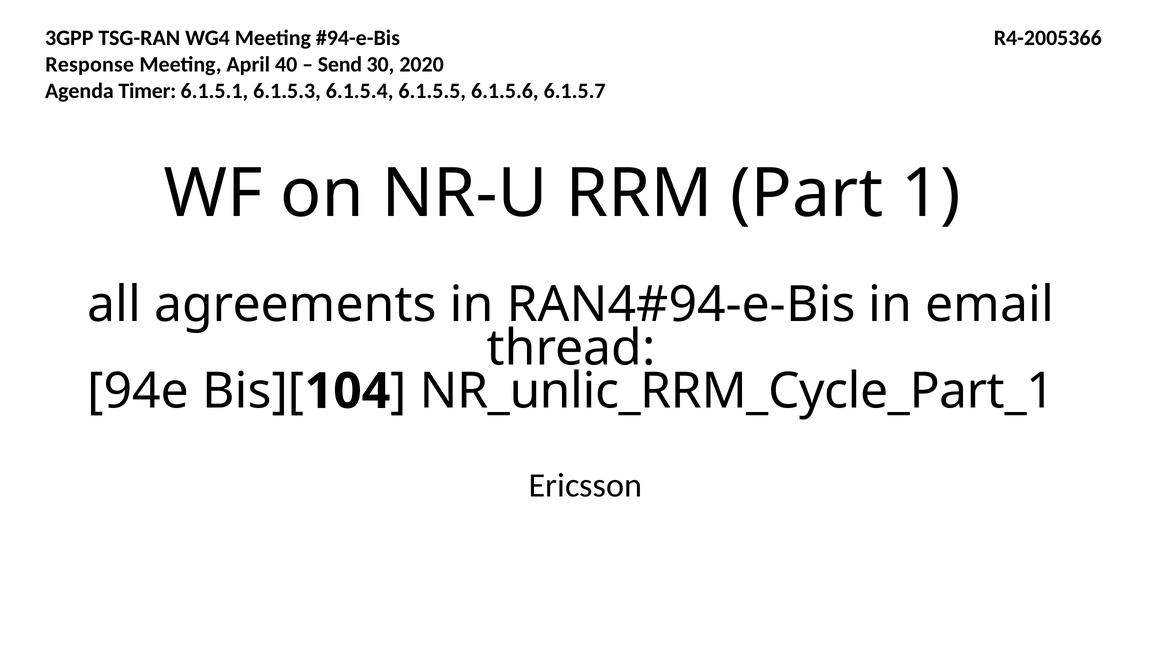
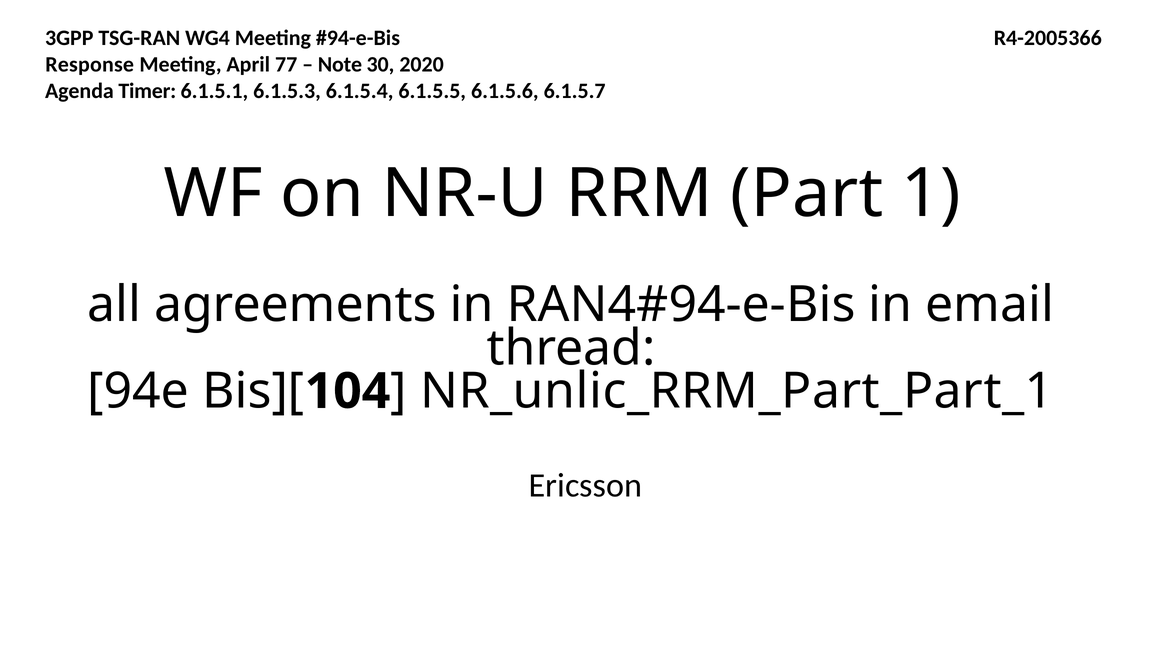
40: 40 -> 77
Send: Send -> Note
NR_unlic_RRM_Cycle_Part_1: NR_unlic_RRM_Cycle_Part_1 -> NR_unlic_RRM_Part_Part_1
